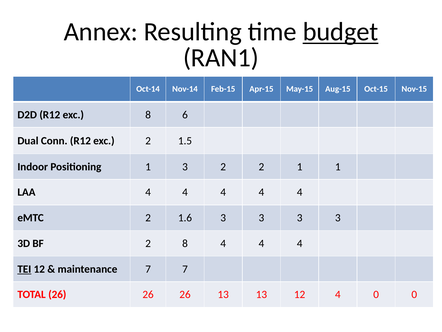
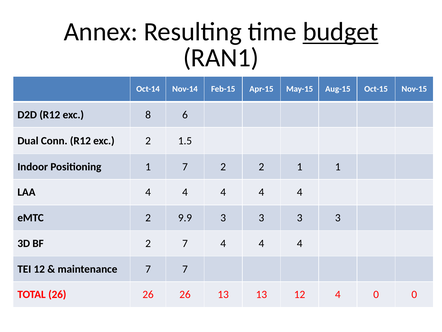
1 3: 3 -> 7
1.6: 1.6 -> 9.9
2 8: 8 -> 7
TEI underline: present -> none
